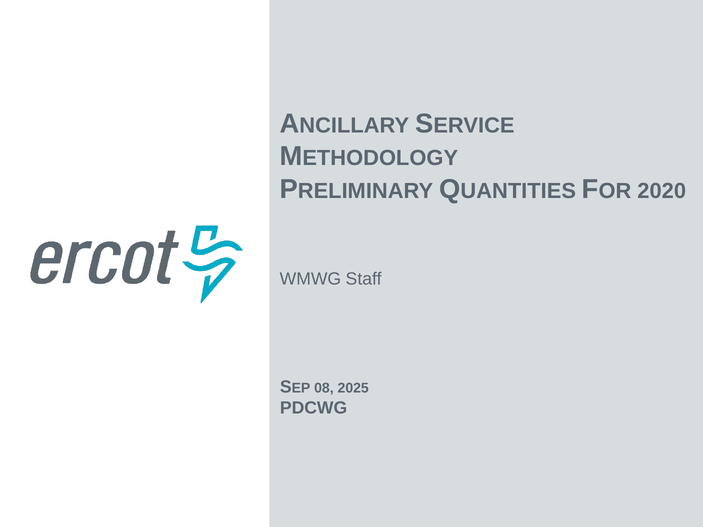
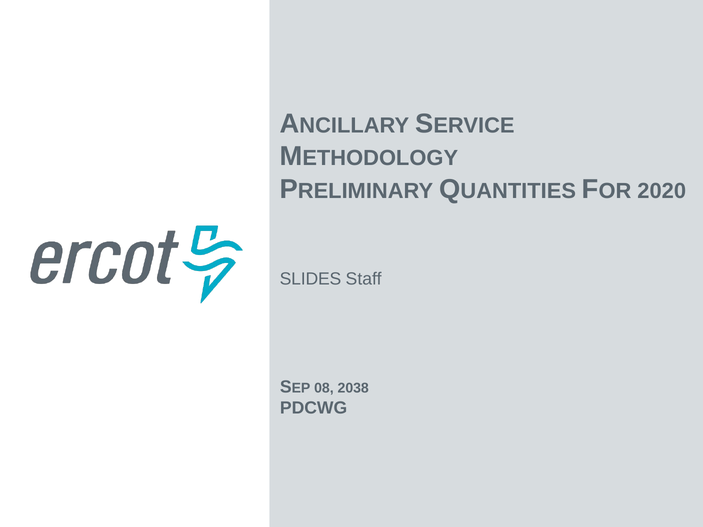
WMWG: WMWG -> SLIDES
2025: 2025 -> 2038
